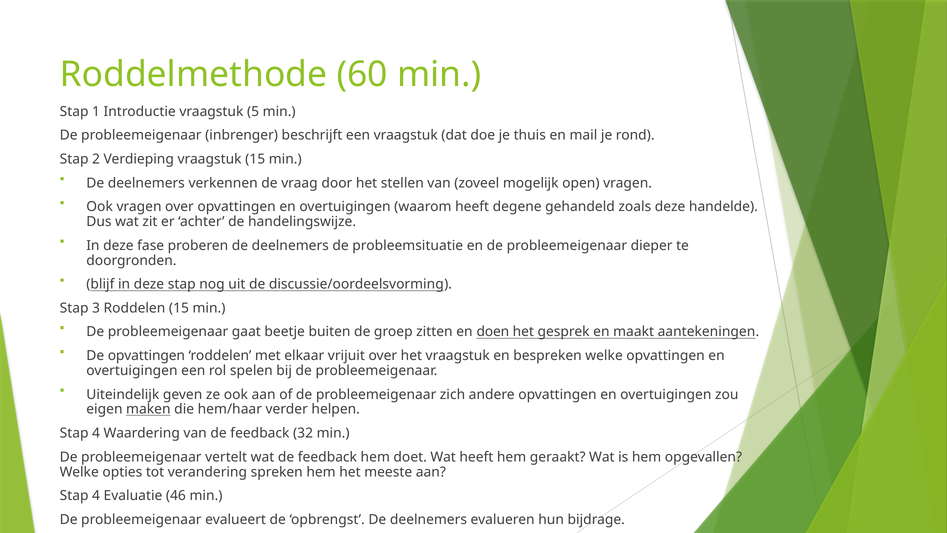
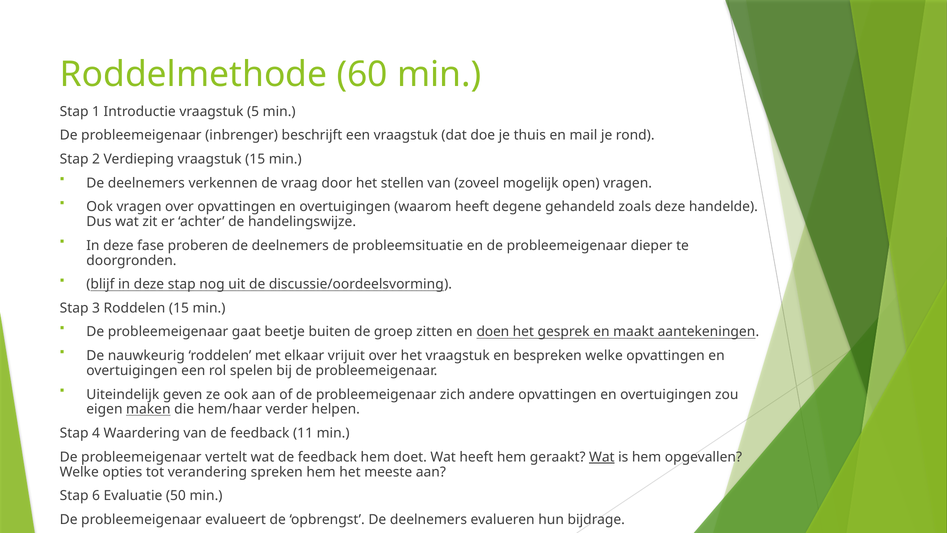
De opvattingen: opvattingen -> nauwkeurig
32: 32 -> 11
Wat at (602, 457) underline: none -> present
4 at (96, 495): 4 -> 6
46: 46 -> 50
